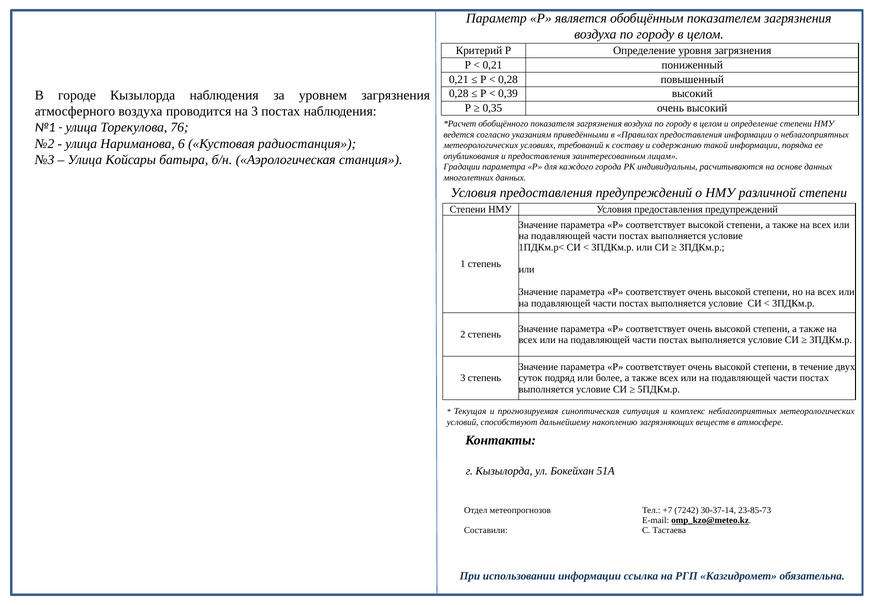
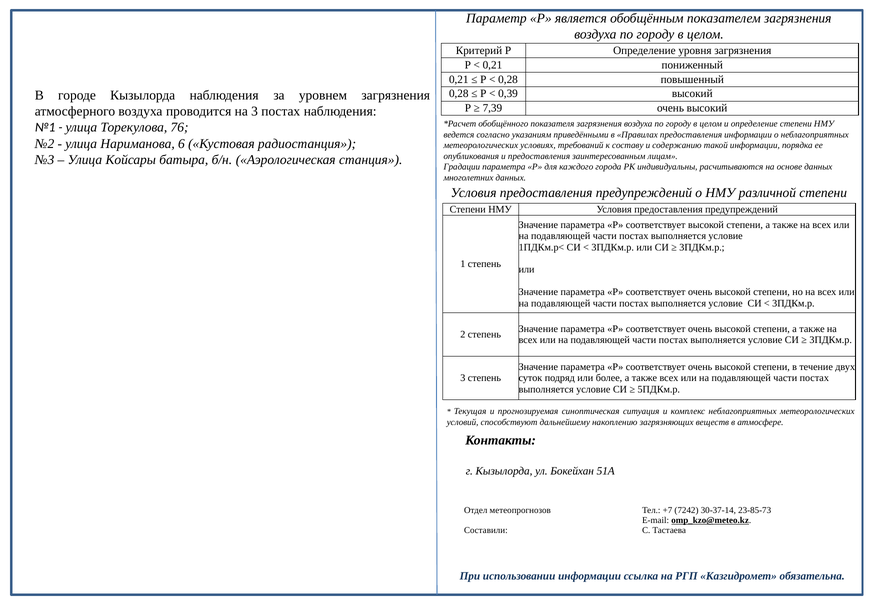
0,35: 0,35 -> 7,39
